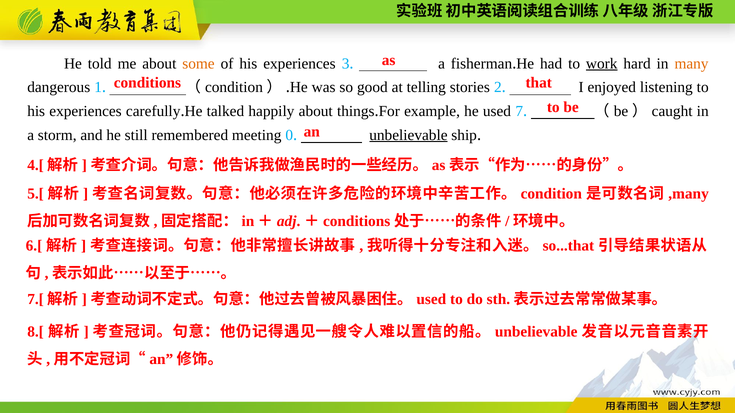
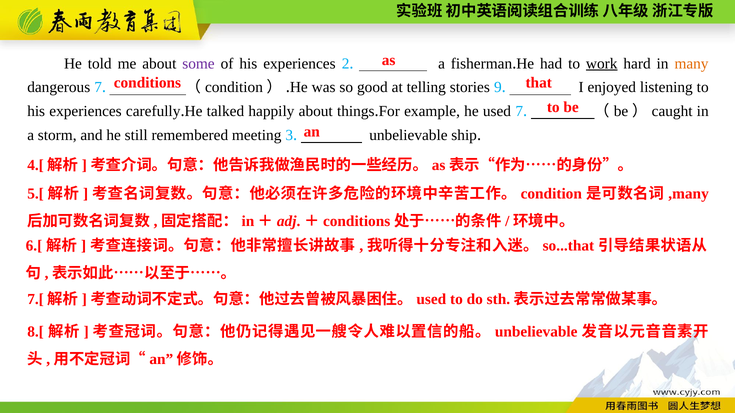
some colour: orange -> purple
3: 3 -> 2
dangerous 1: 1 -> 7
2: 2 -> 9
0: 0 -> 3
unbelievable at (408, 135) underline: present -> none
